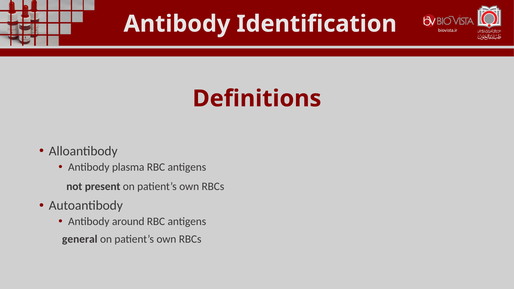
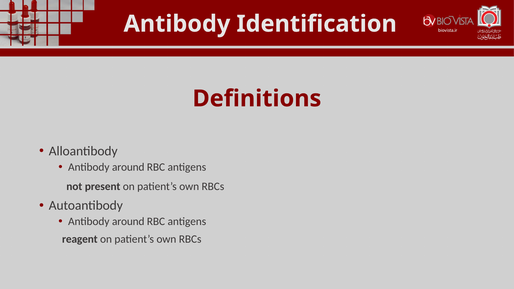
plasma at (128, 167): plasma -> around
general: general -> reagent
